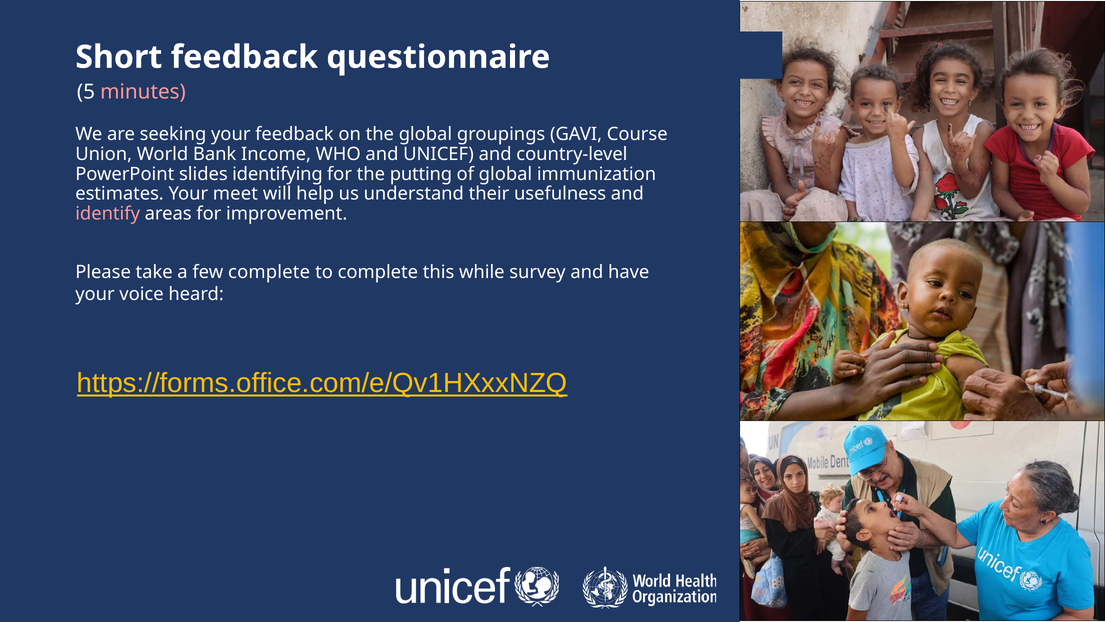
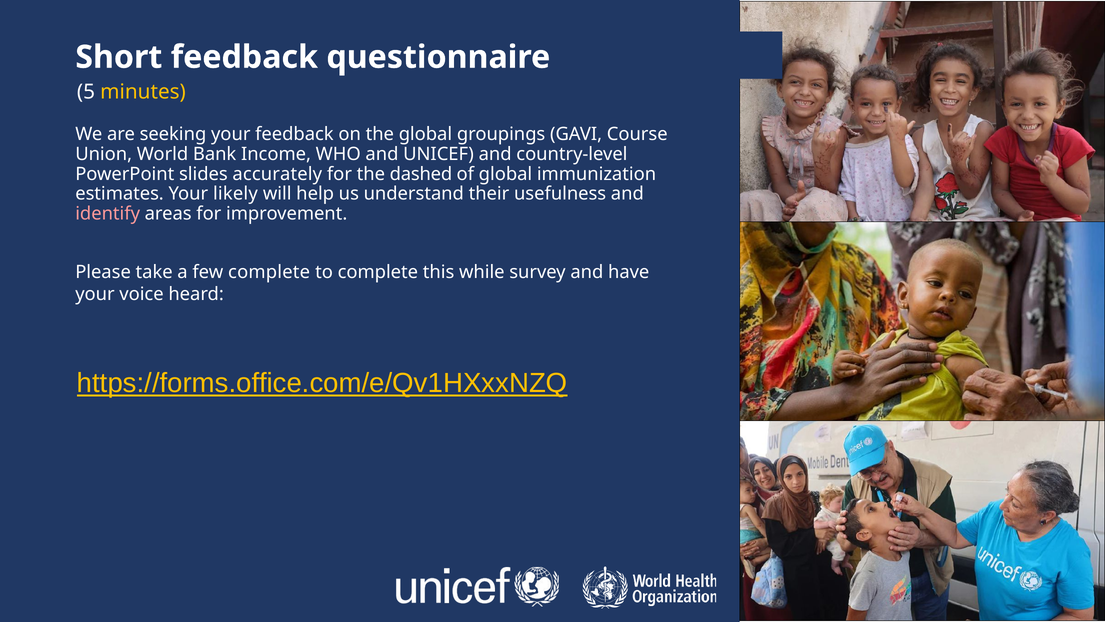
minutes colour: pink -> yellow
identifying: identifying -> accurately
putting: putting -> dashed
meet: meet -> likely
